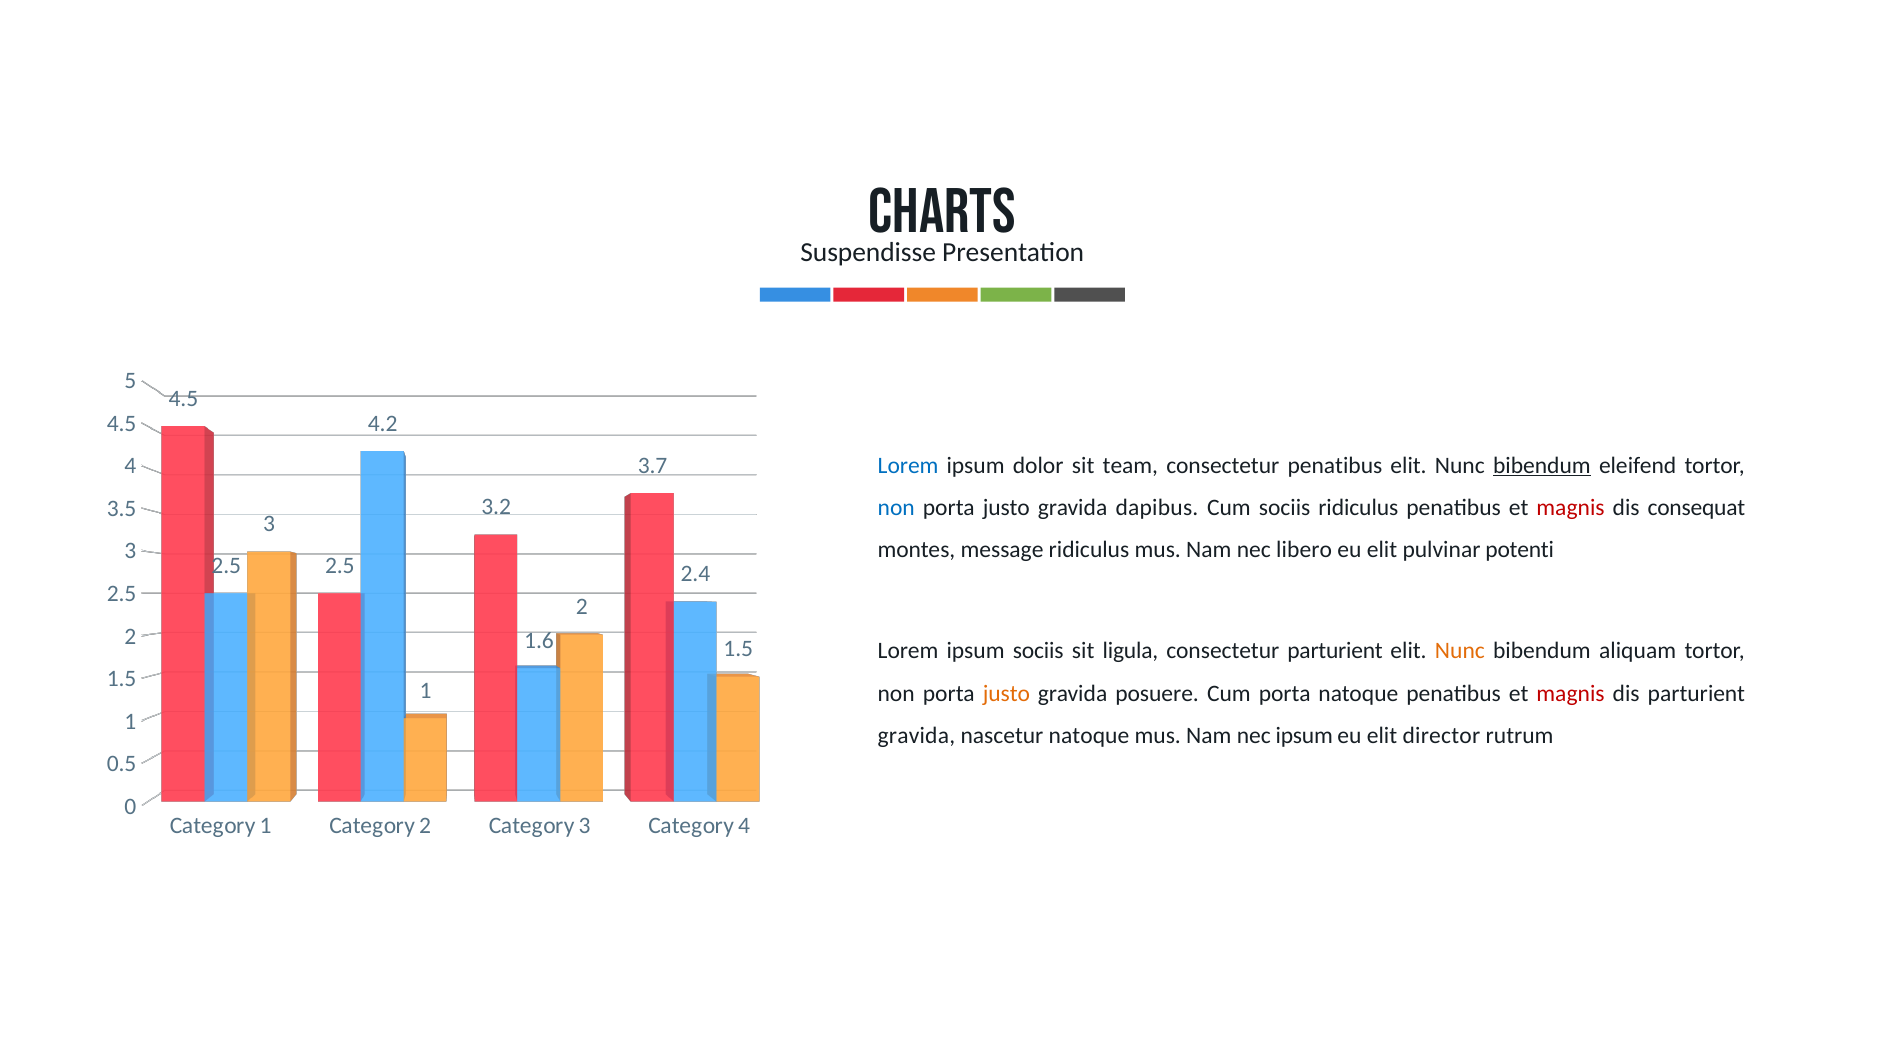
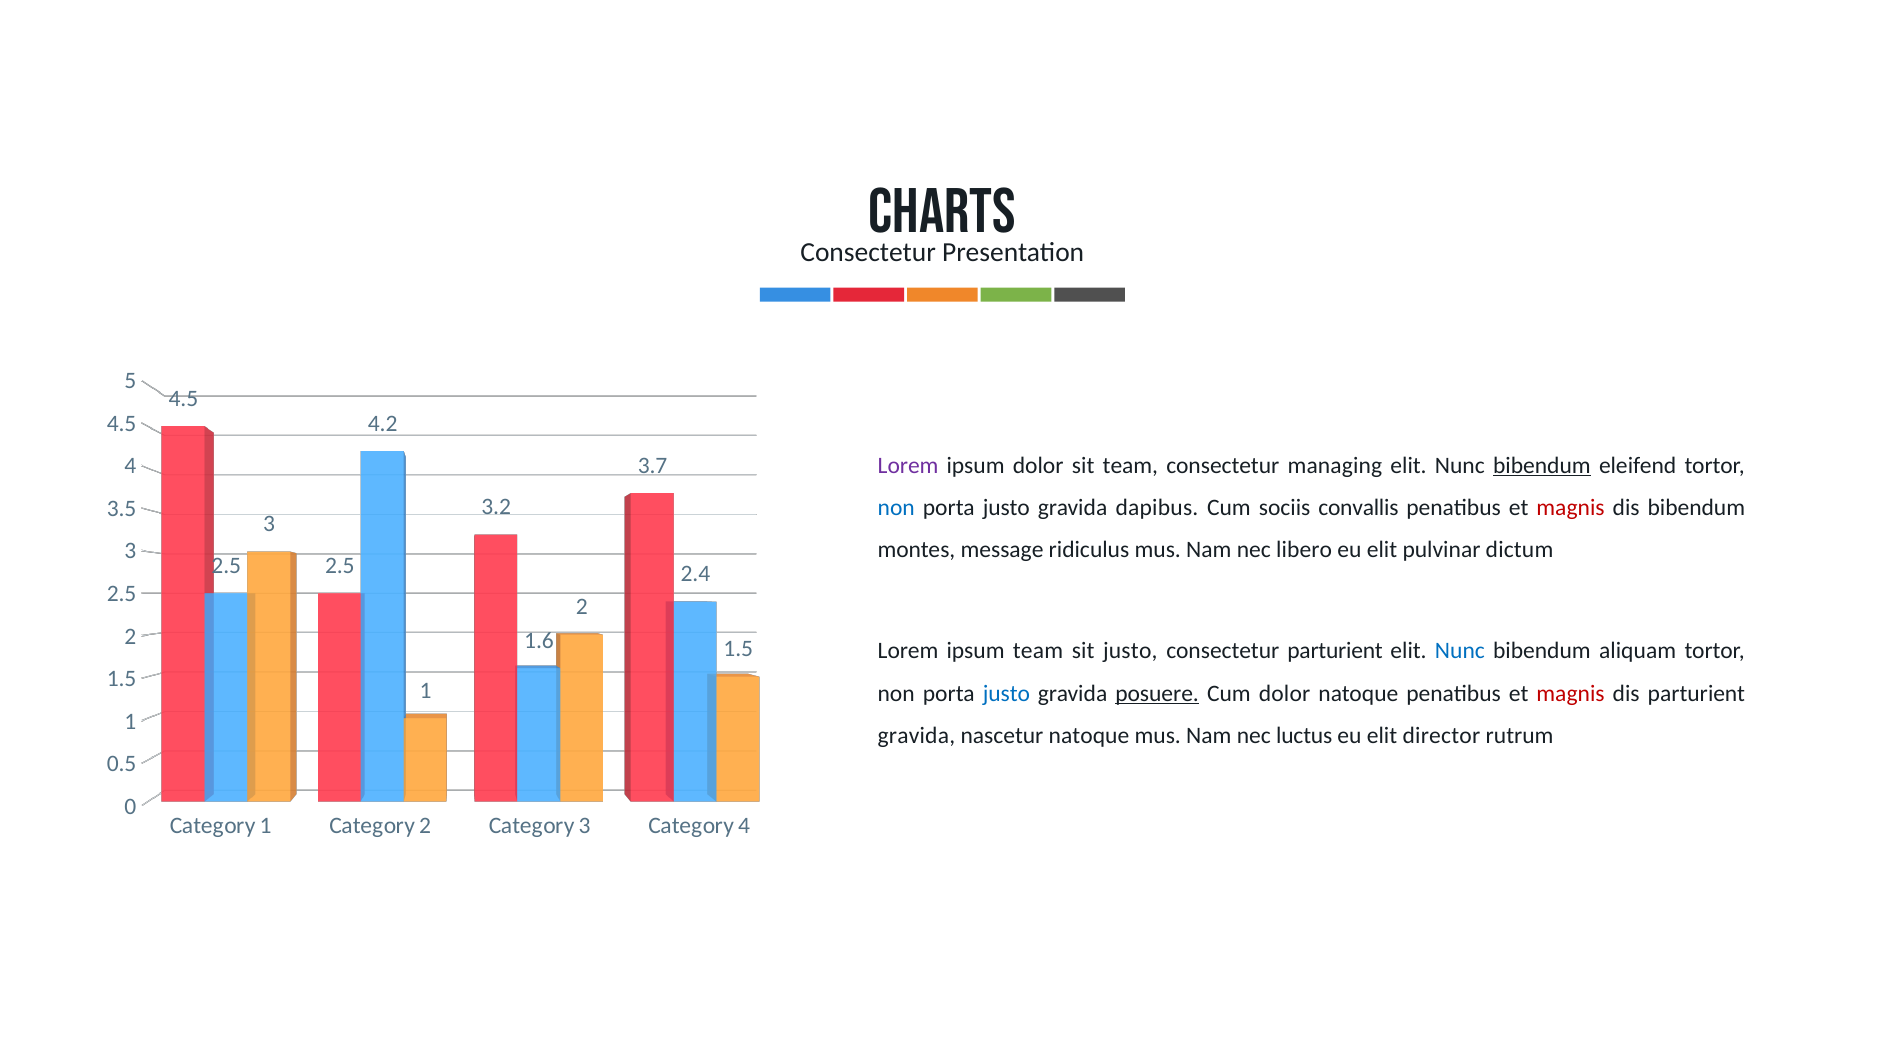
Suspendisse at (868, 252): Suspendisse -> Consectetur
Lorem at (908, 466) colour: blue -> purple
consectetur penatibus: penatibus -> managing
sociis ridiculus: ridiculus -> convallis
dis consequat: consequat -> bibendum
potenti: potenti -> dictum
ipsum sociis: sociis -> team
sit ligula: ligula -> justo
Nunc at (1460, 651) colour: orange -> blue
justo at (1006, 694) colour: orange -> blue
posuere underline: none -> present
Cum porta: porta -> dolor
nec ipsum: ipsum -> luctus
